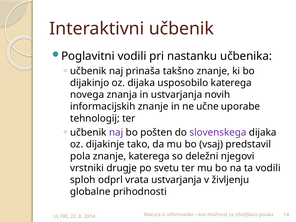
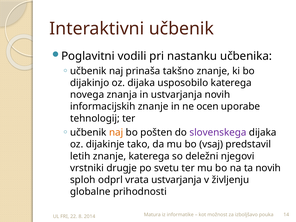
učne: učne -> ocen
naj at (116, 132) colour: purple -> orange
pola: pola -> letih
ta vodili: vodili -> novih
